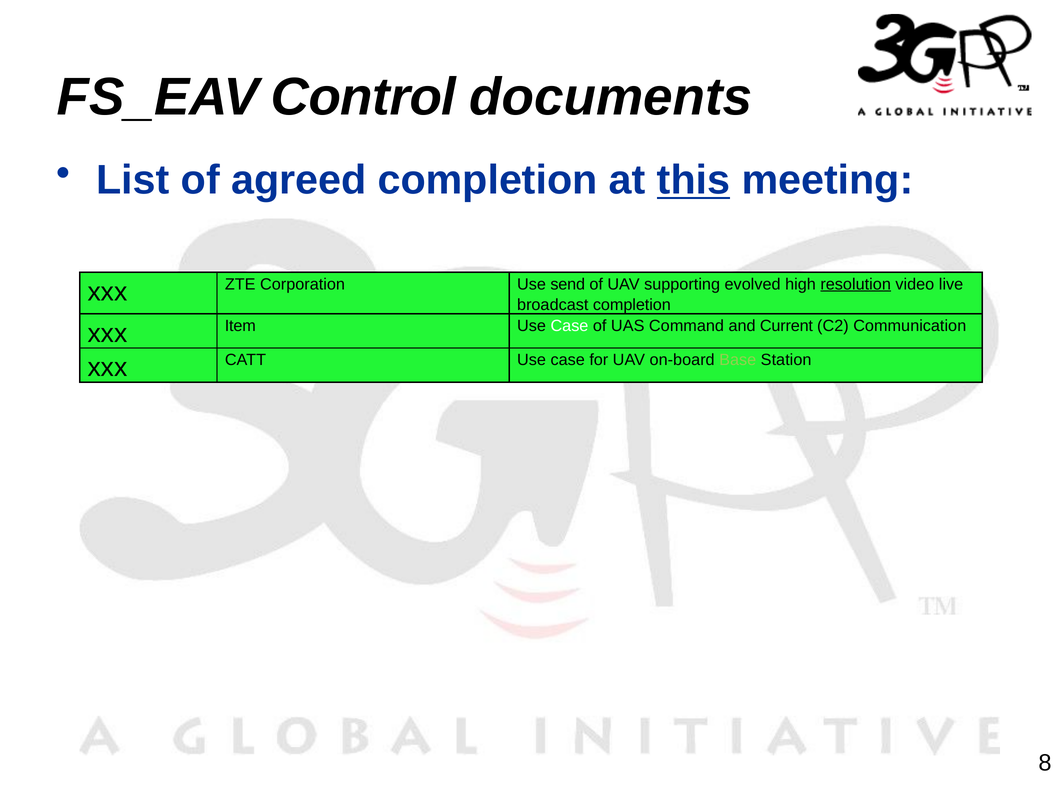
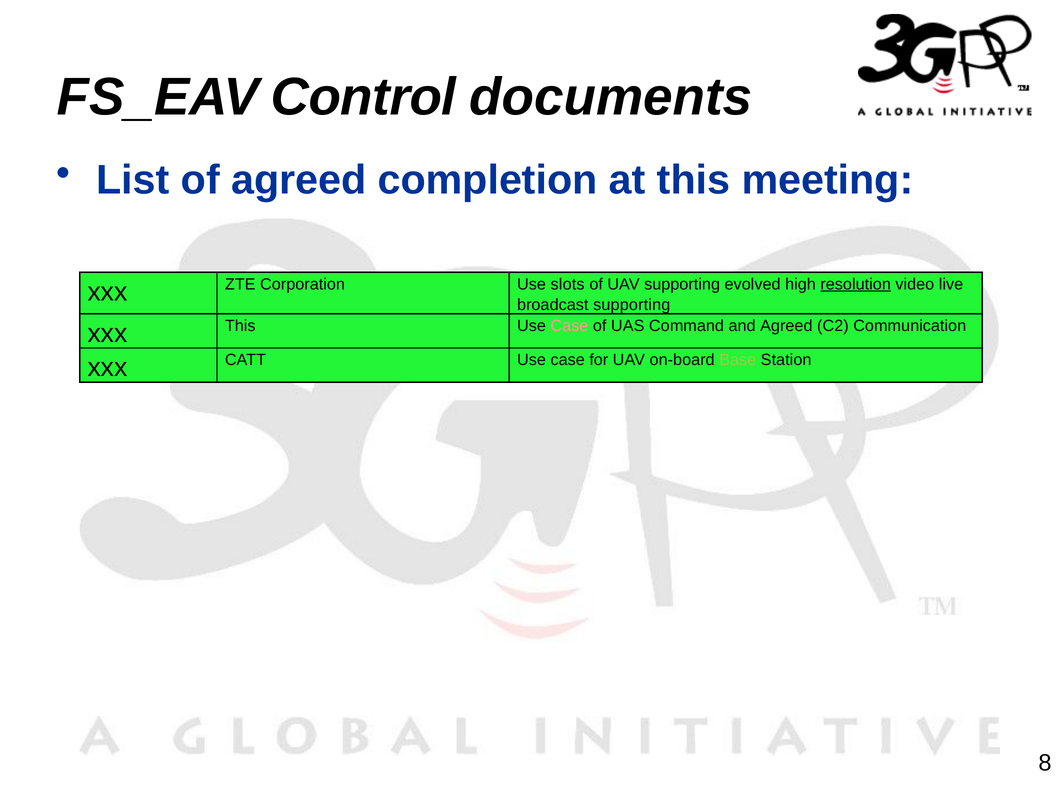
this at (694, 180) underline: present -> none
send: send -> slots
broadcast completion: completion -> supporting
xxx Item: Item -> This
Case at (569, 325) colour: white -> pink
and Current: Current -> Agreed
